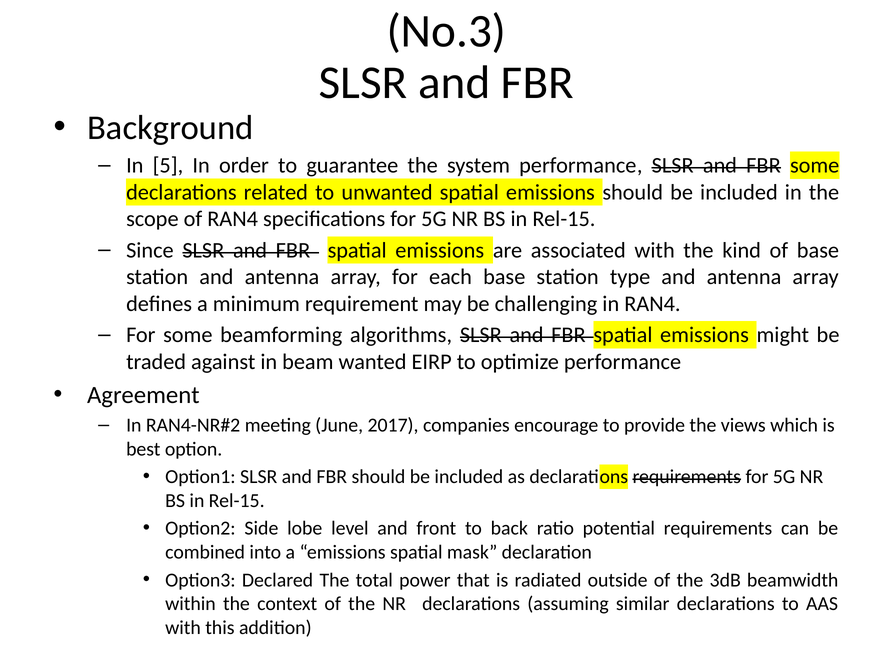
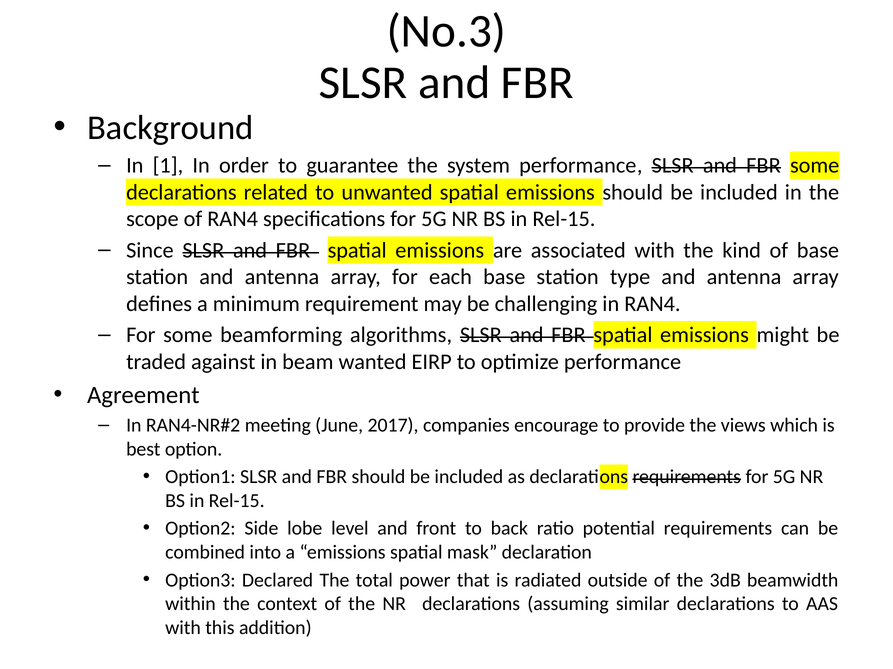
5: 5 -> 1
